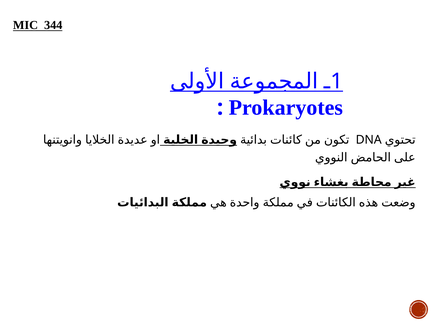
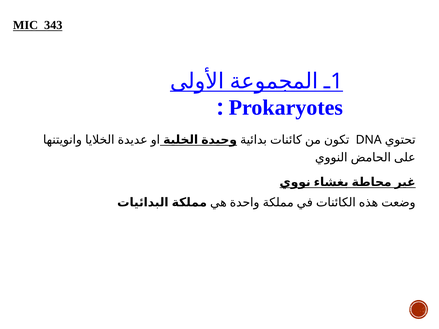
344: 344 -> 343
